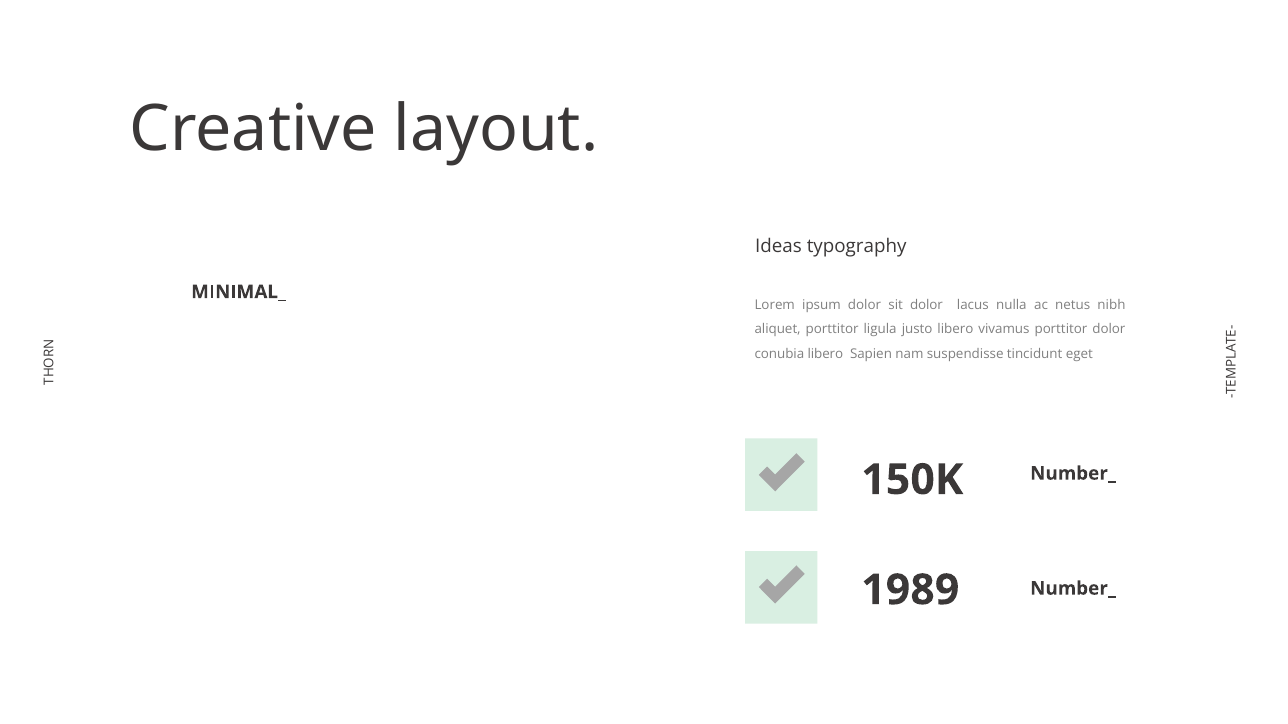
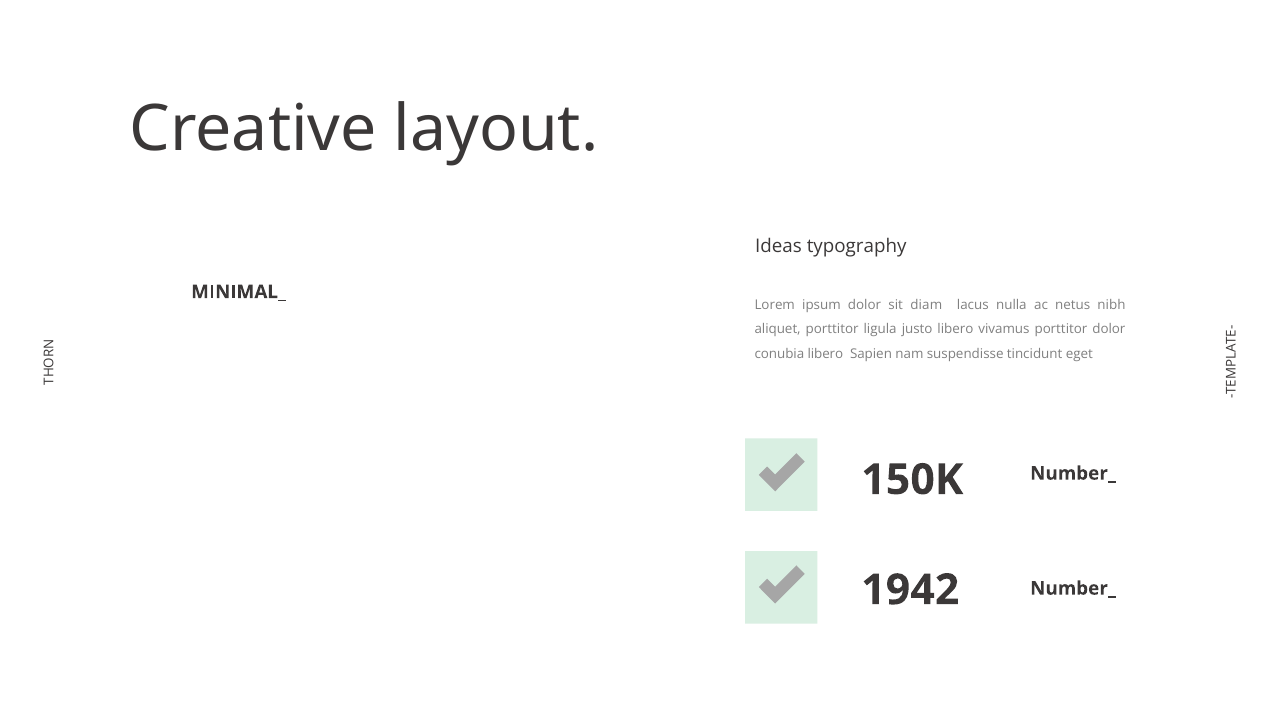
sit dolor: dolor -> diam
1989: 1989 -> 1942
